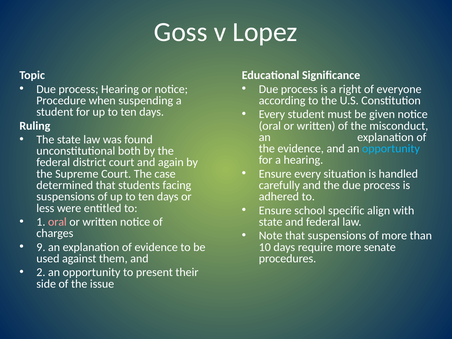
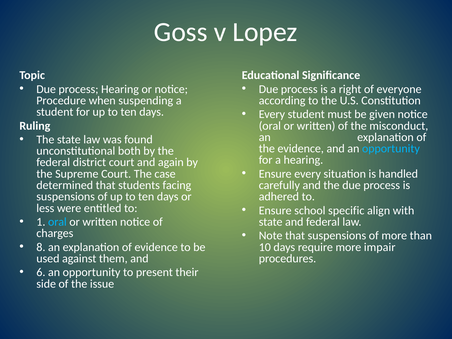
oral at (57, 222) colour: pink -> light blue
9: 9 -> 8
senate: senate -> impair
2: 2 -> 6
